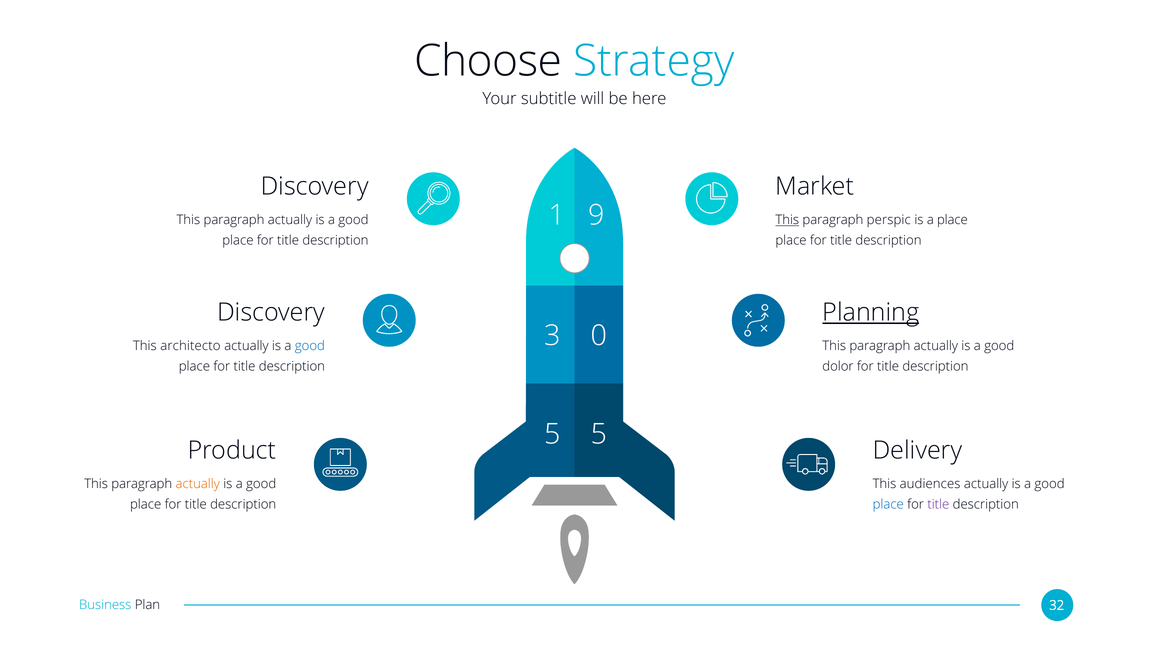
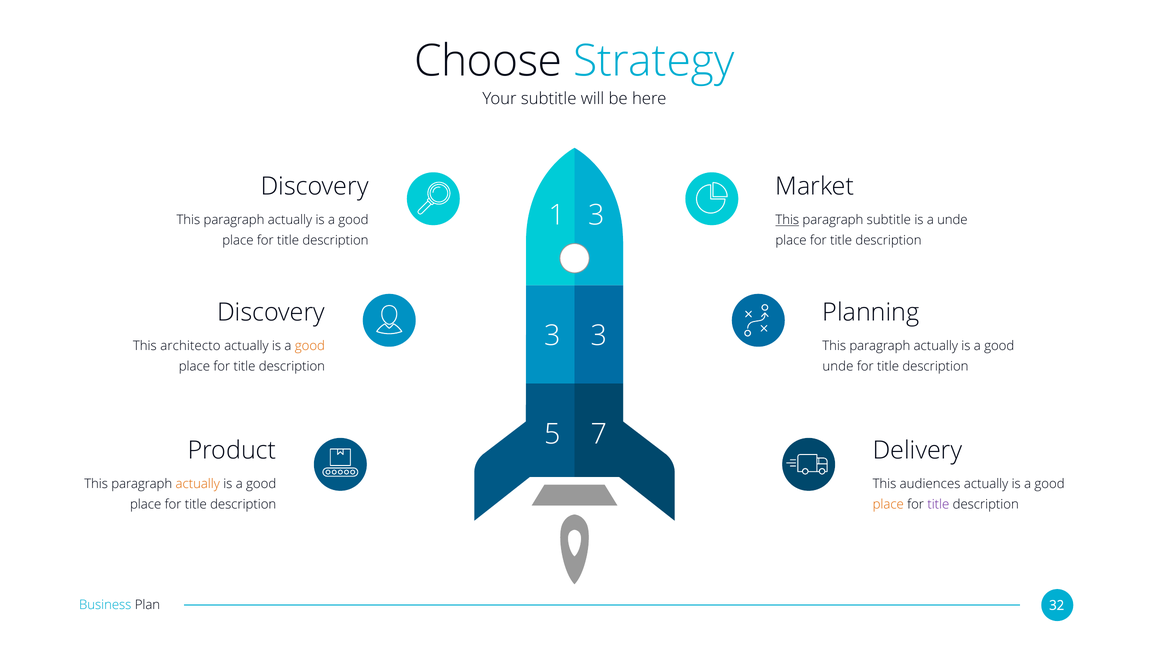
1 9: 9 -> 3
paragraph perspic: perspic -> subtitle
a place: place -> unde
Planning underline: present -> none
0 at (599, 336): 0 -> 3
good at (310, 346) colour: blue -> orange
dolor at (838, 366): dolor -> unde
5 5: 5 -> 7
place at (888, 505) colour: blue -> orange
